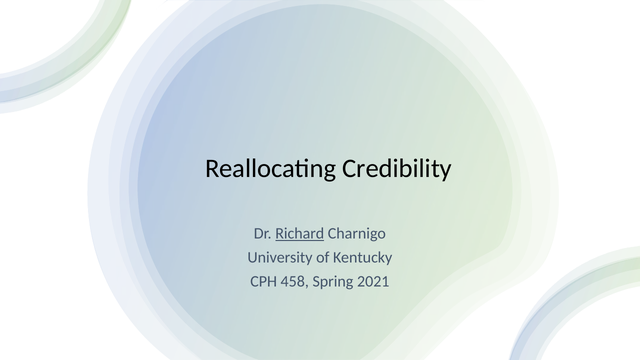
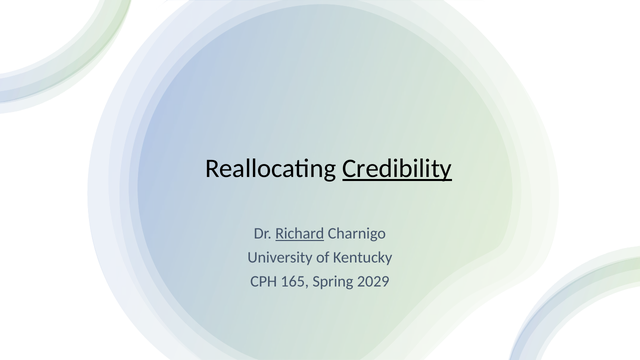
Credibility underline: none -> present
458: 458 -> 165
2021: 2021 -> 2029
